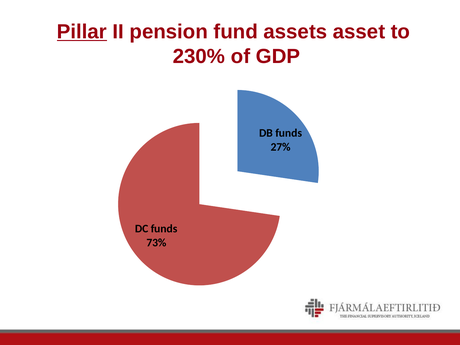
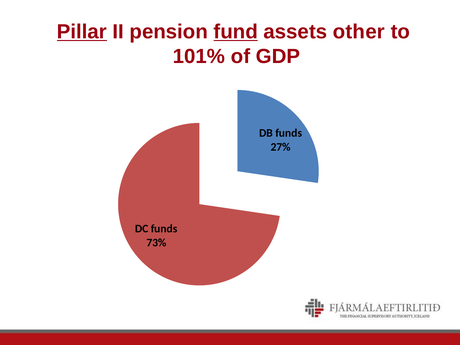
fund underline: none -> present
asset: asset -> other
230%: 230% -> 101%
